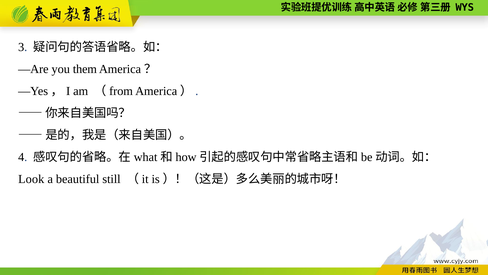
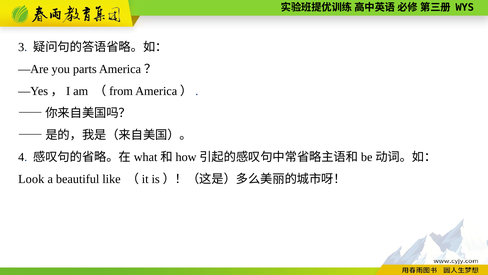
them: them -> parts
still: still -> like
